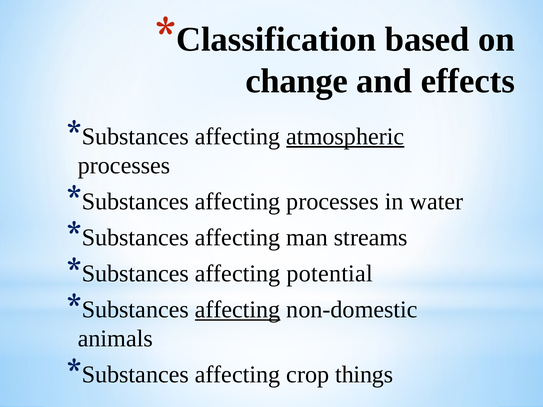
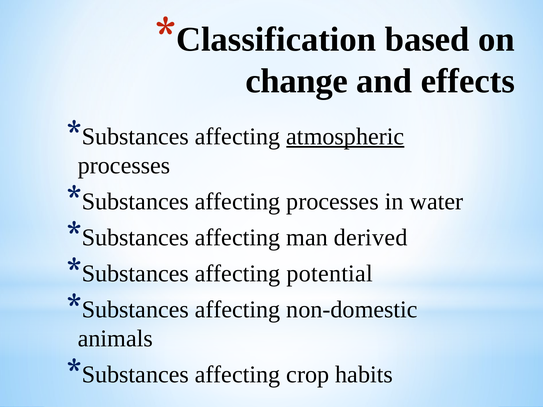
streams: streams -> derived
affecting at (238, 310) underline: present -> none
things: things -> habits
